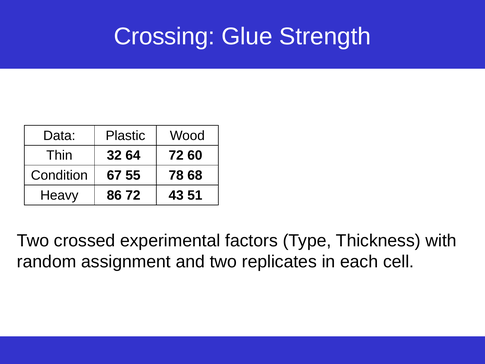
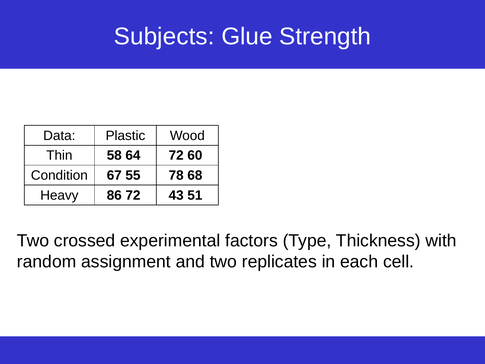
Crossing: Crossing -> Subjects
32: 32 -> 58
